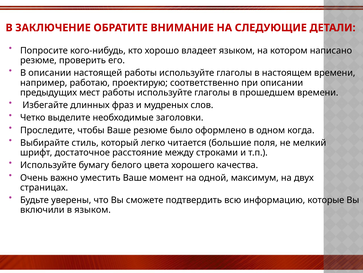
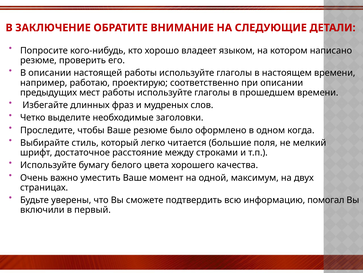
которые: которые -> помогал
в языком: языком -> первый
